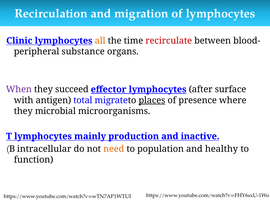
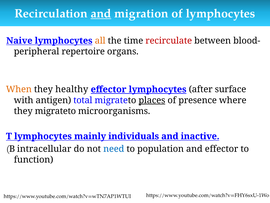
and at (101, 14) underline: none -> present
Clinic: Clinic -> Naive
substance: substance -> repertoire
When colour: purple -> orange
succeed: succeed -> healthy
they microbial: microbial -> migrateto
production: production -> individuals
need colour: orange -> blue
and healthy: healthy -> effector
